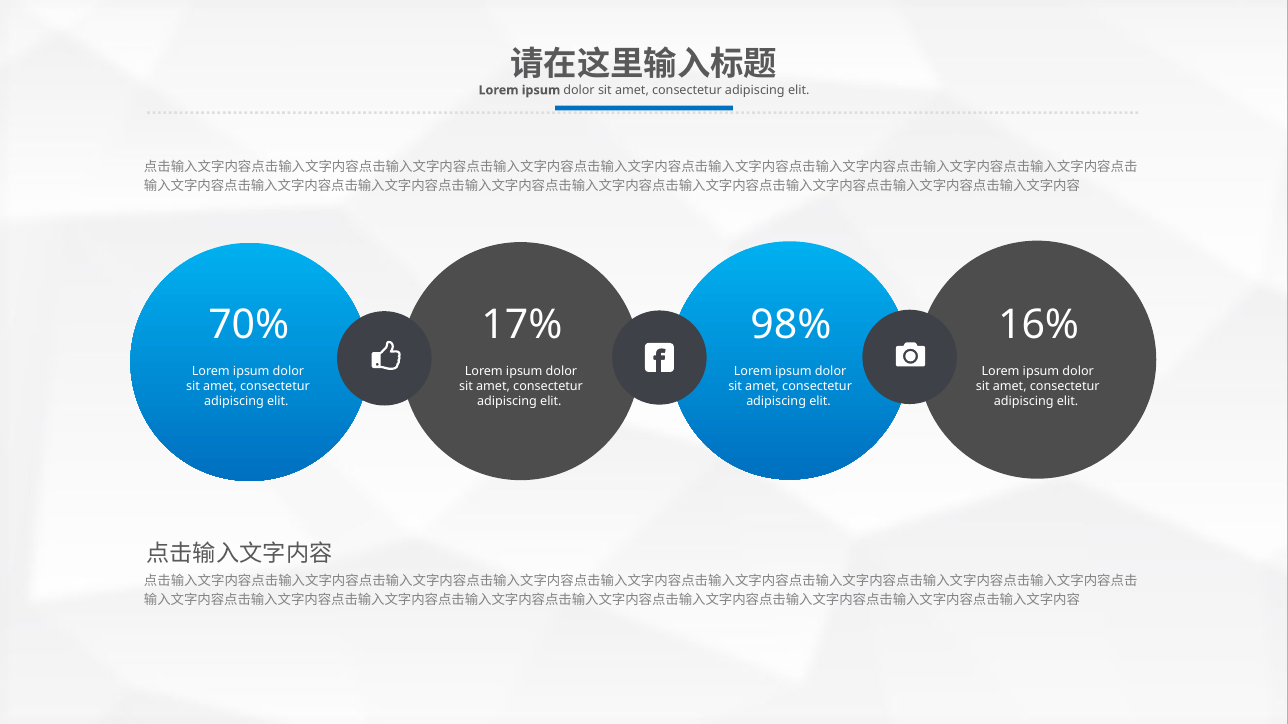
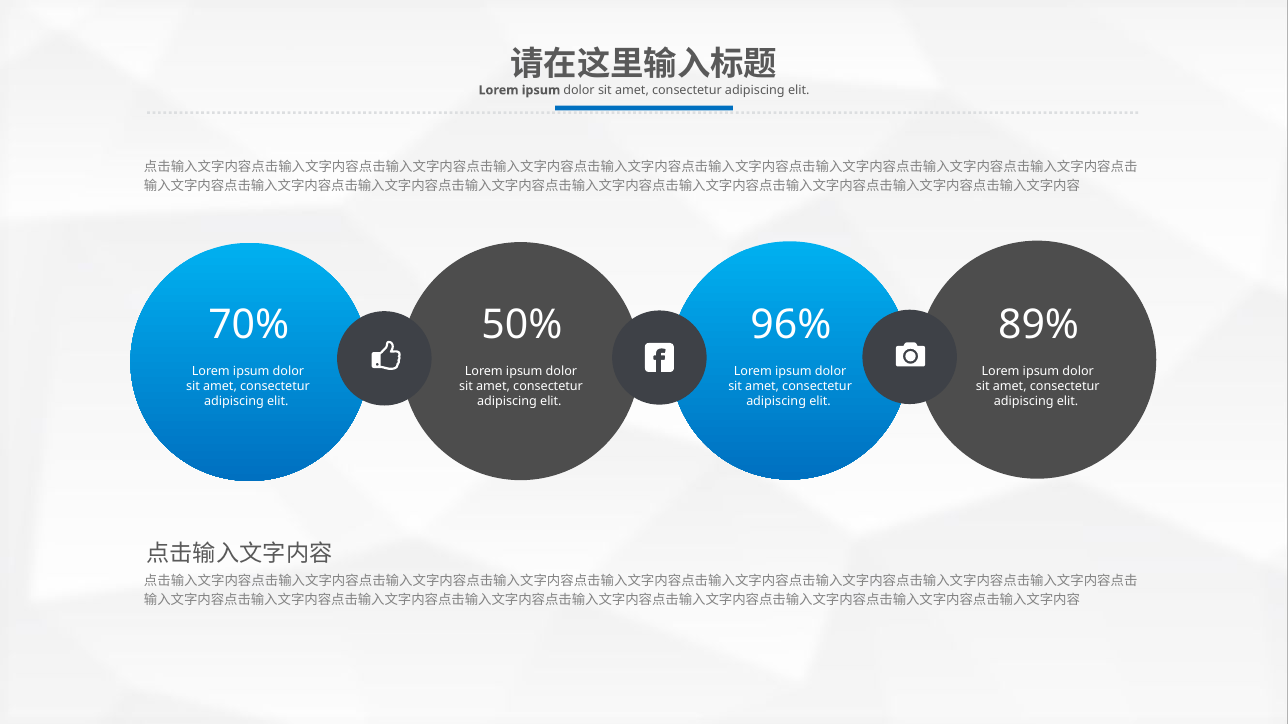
17%: 17% -> 50%
98%: 98% -> 96%
16%: 16% -> 89%
